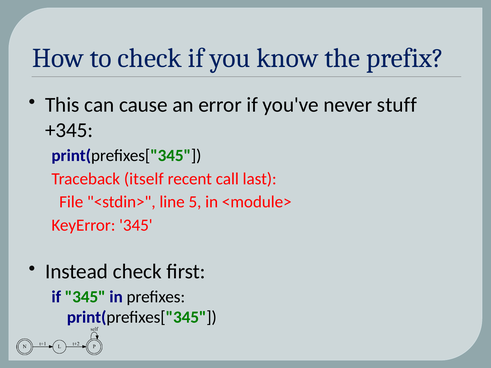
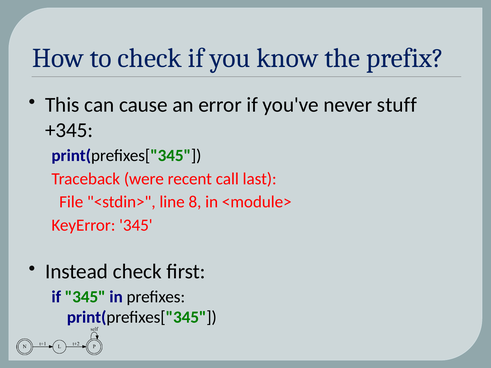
itself: itself -> were
5: 5 -> 8
